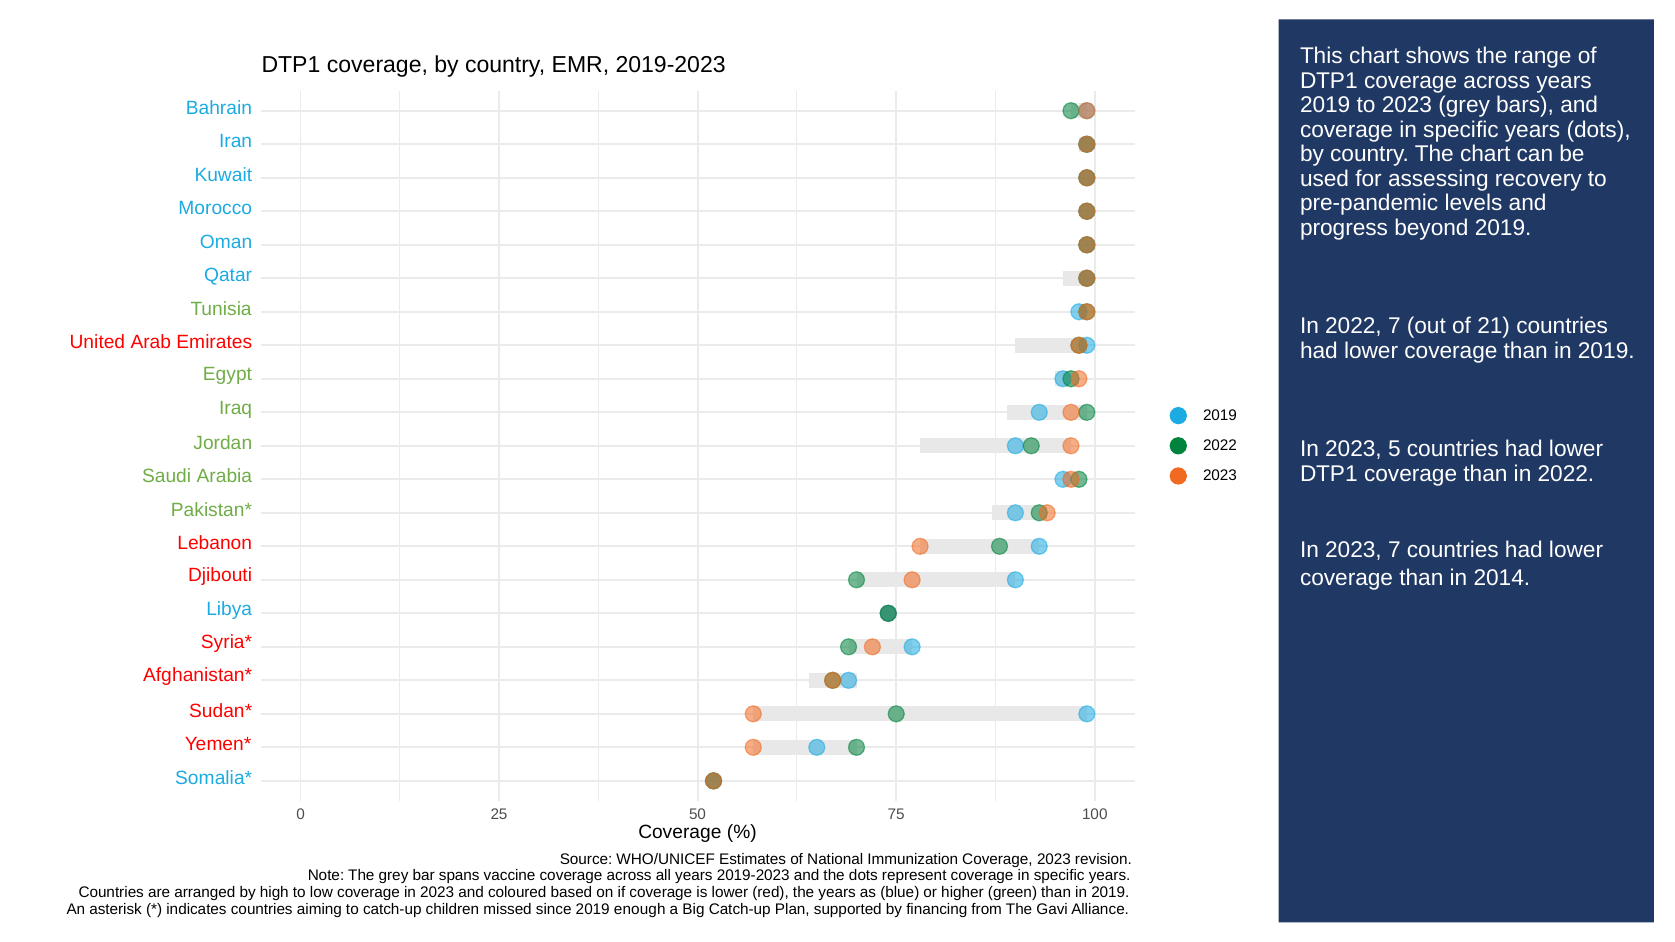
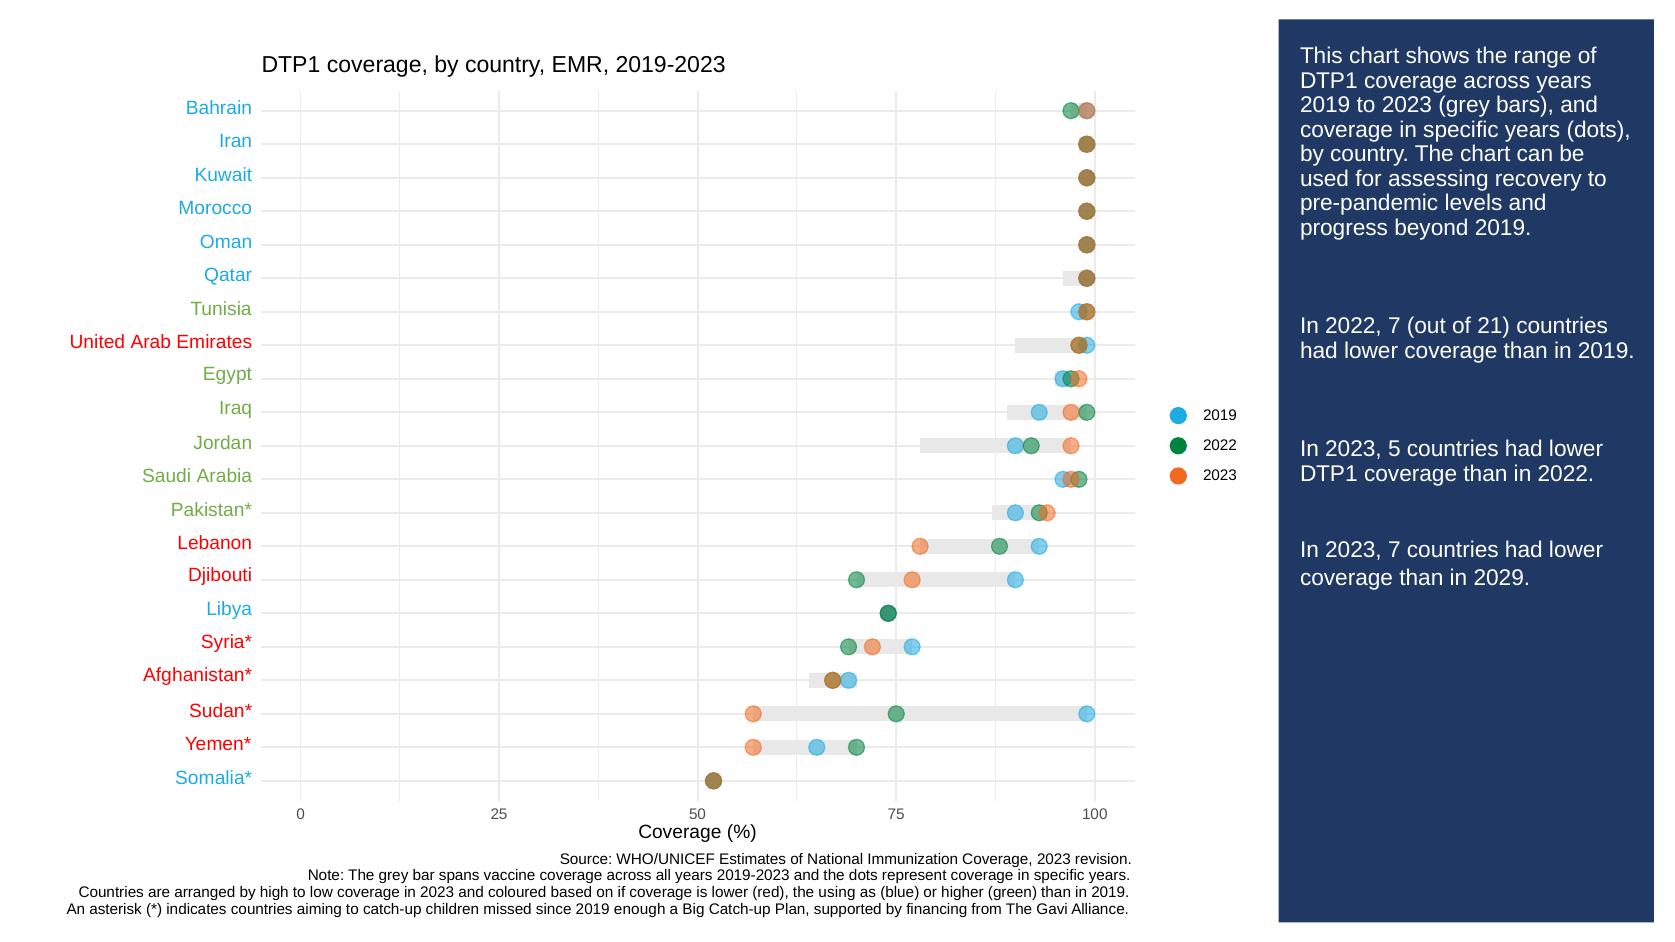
2014: 2014 -> 2029
the years: years -> using
